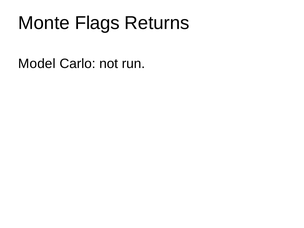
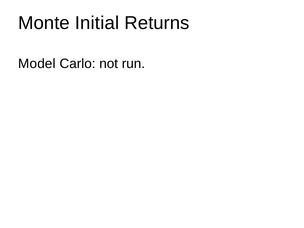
Flags: Flags -> Initial
